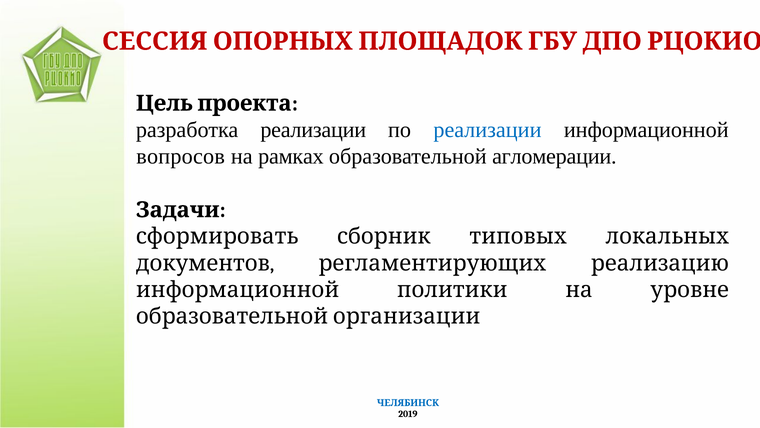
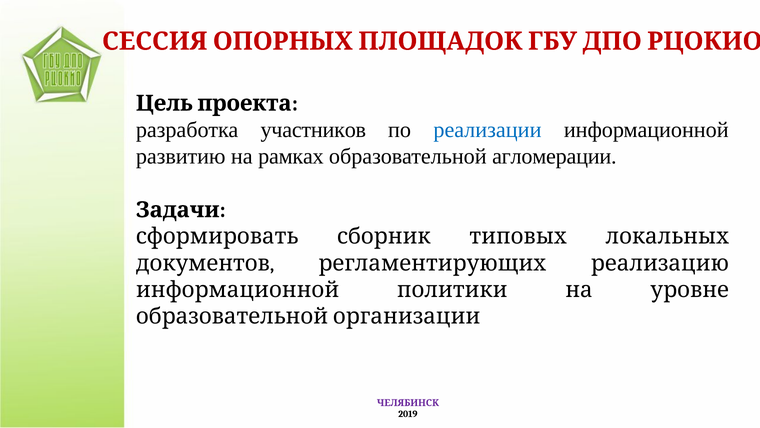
разработка реализации: реализации -> участников
вопросов: вопросов -> развитию
ЧЕЛЯБИНСК colour: blue -> purple
